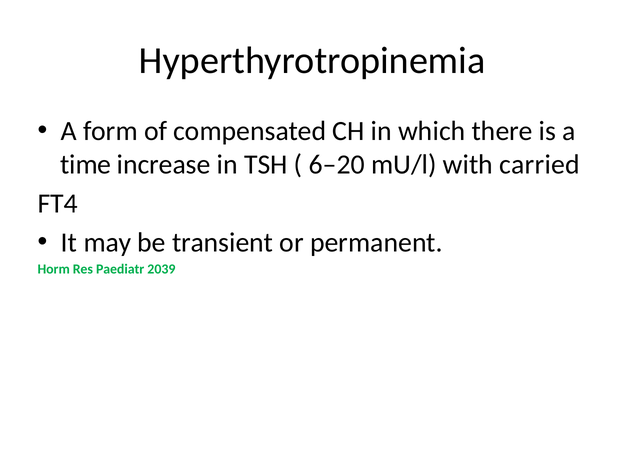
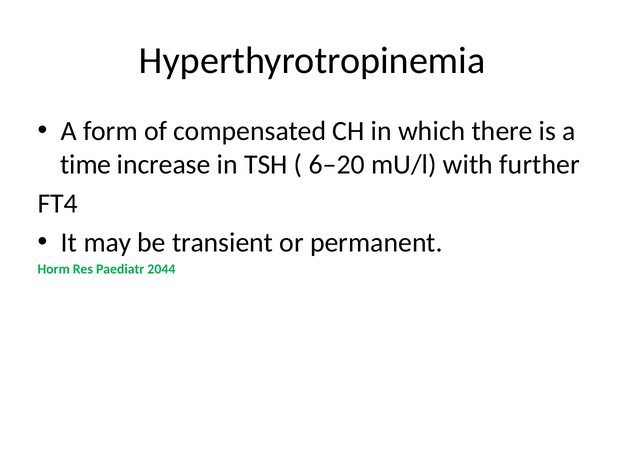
carried: carried -> further
2039: 2039 -> 2044
